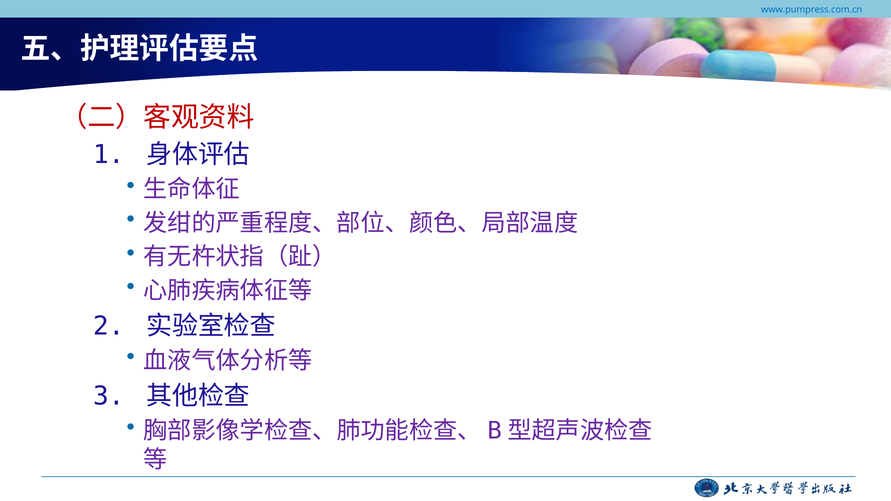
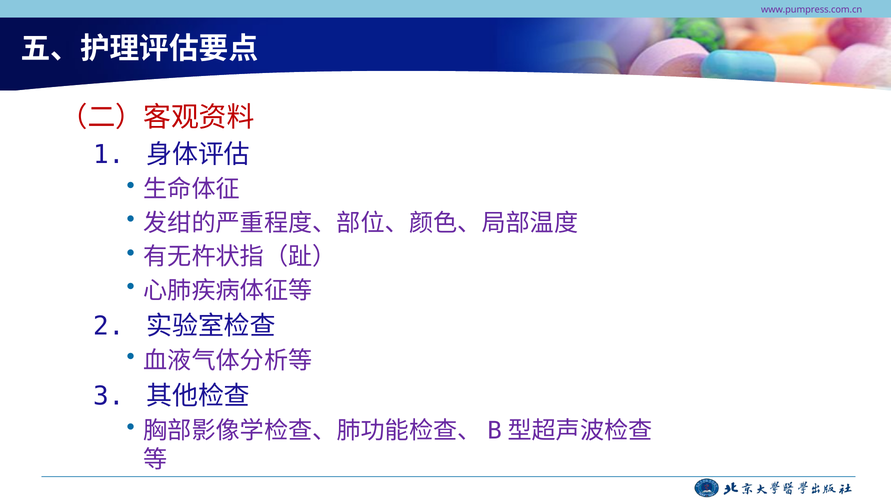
www.pumpress.com.cn colour: blue -> purple
